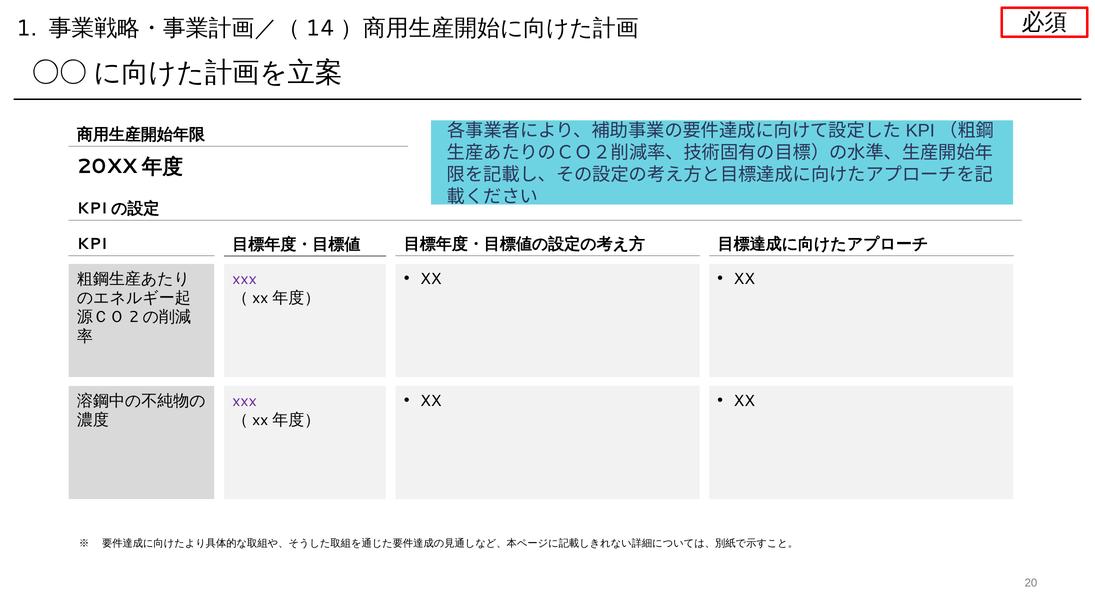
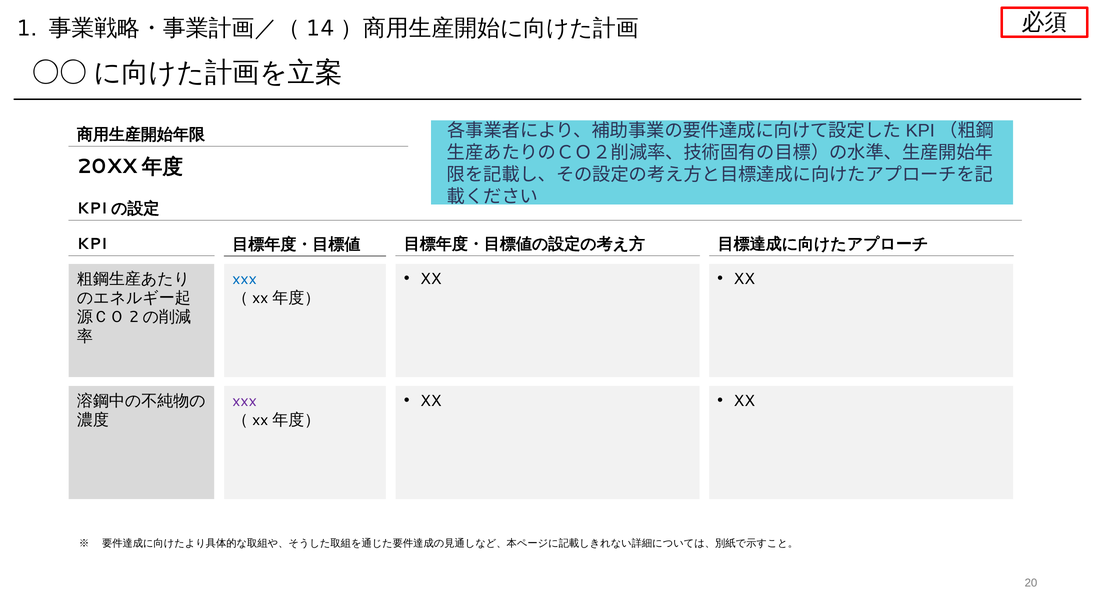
xxx at (245, 279) colour: purple -> blue
